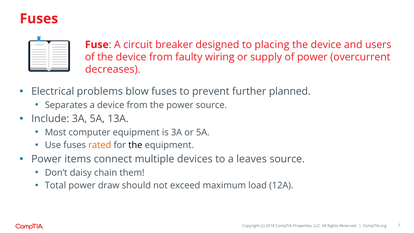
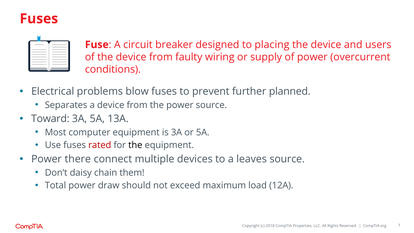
decreases: decreases -> conditions
Include: Include -> Toward
rated colour: orange -> red
items: items -> there
